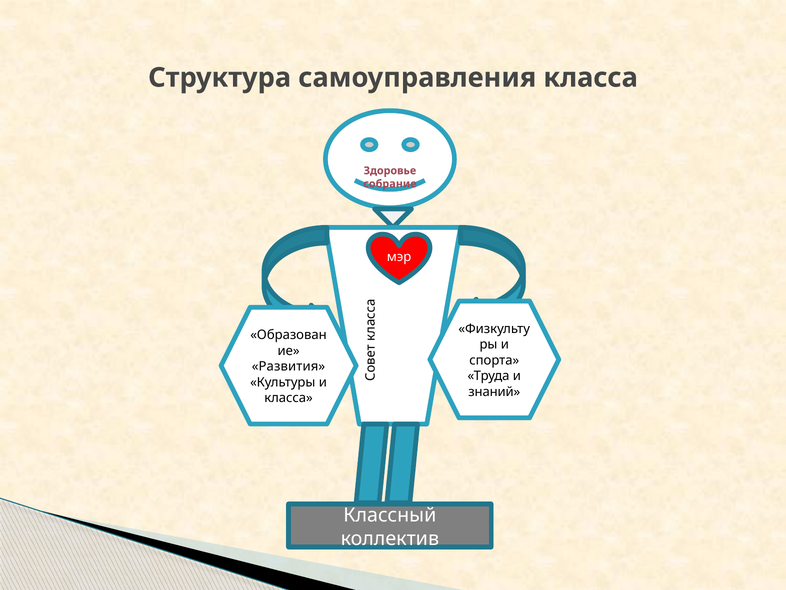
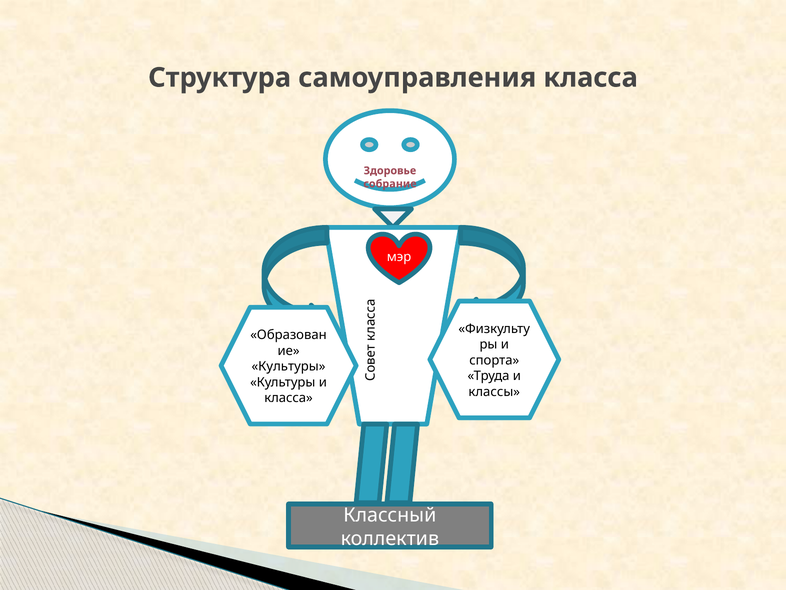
Развития at (288, 366): Развития -> Культуры
знаний: знаний -> классы
